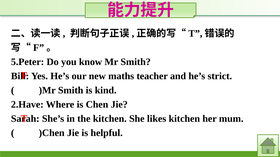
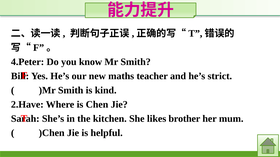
5.Peter: 5.Peter -> 4.Peter
likes kitchen: kitchen -> brother
